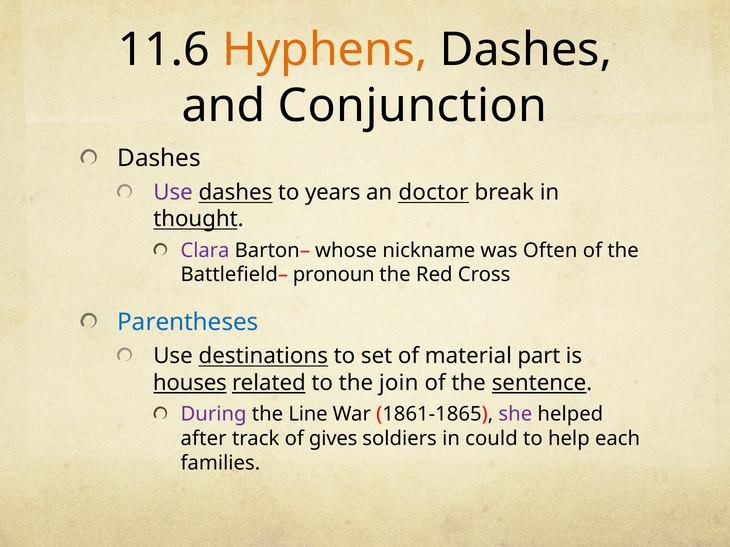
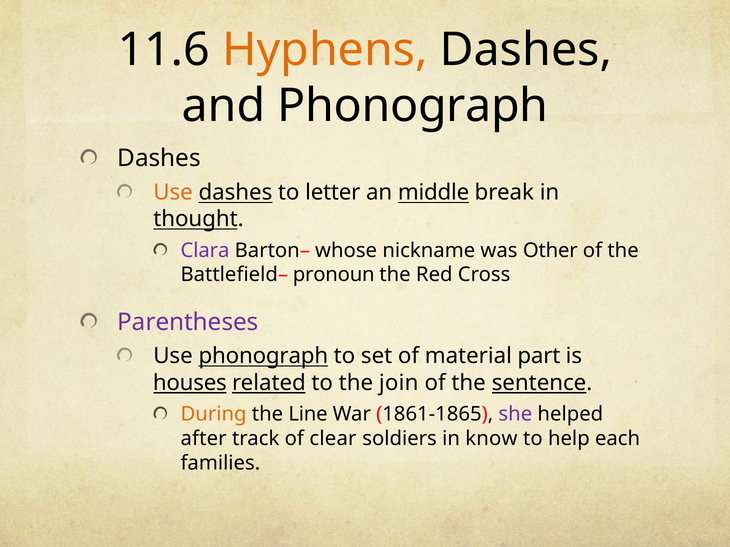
and Conjunction: Conjunction -> Phonograph
Use at (173, 192) colour: purple -> orange
years: years -> letter
doctor: doctor -> middle
Often: Often -> Other
Parentheses colour: blue -> purple
Use destinations: destinations -> phonograph
During colour: purple -> orange
gives: gives -> clear
could: could -> know
